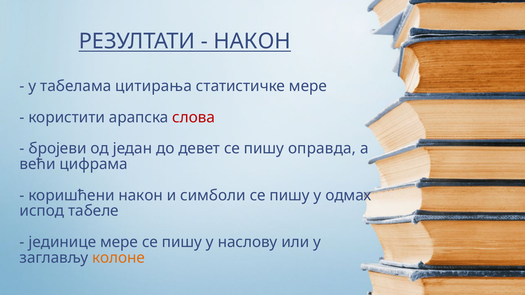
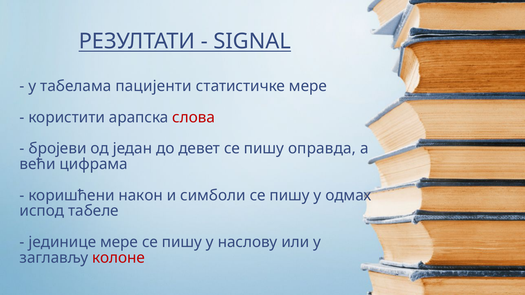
НАКОН at (252, 41): НАКОН -> SIGNAL
цитирања: цитирања -> пацијенти
колоне colour: orange -> red
